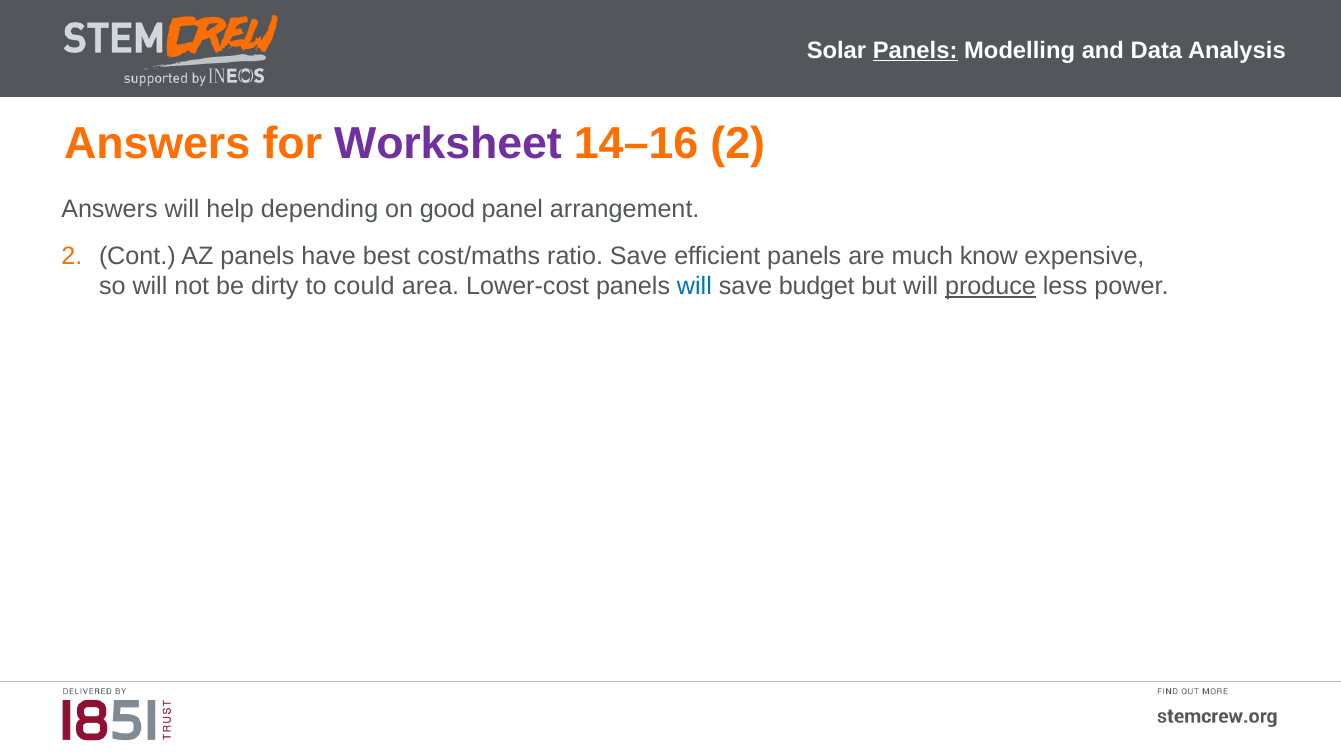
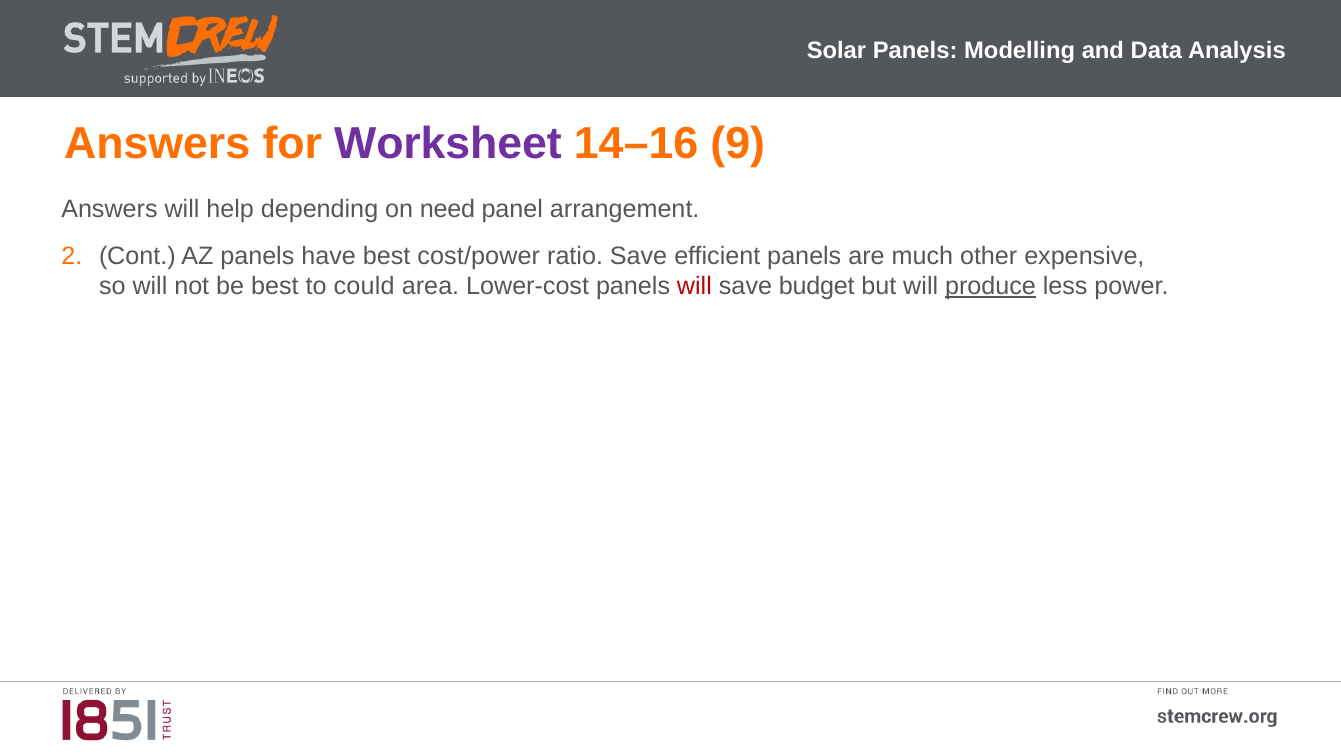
Panels at (915, 50) underline: present -> none
14–16 2: 2 -> 9
good: good -> need
cost/maths: cost/maths -> cost/power
know: know -> other
be dirty: dirty -> best
will at (694, 286) colour: blue -> red
